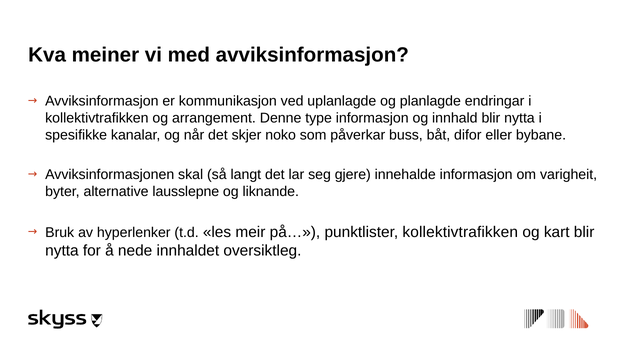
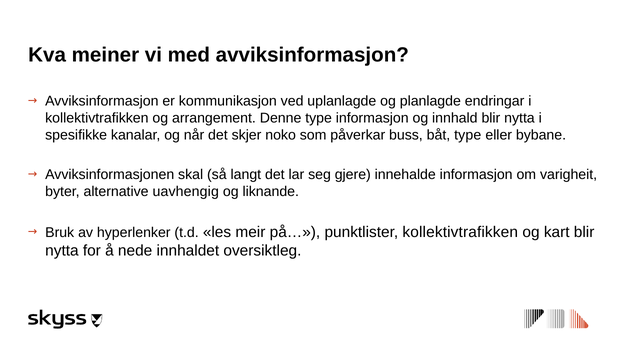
båt difor: difor -> type
lausslepne: lausslepne -> uavhengig
